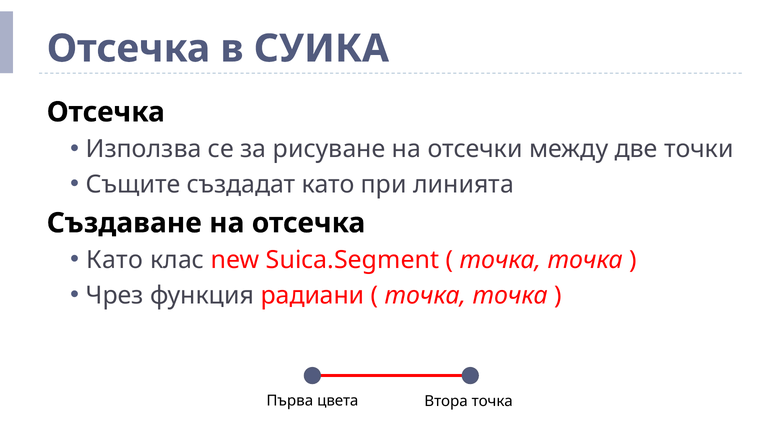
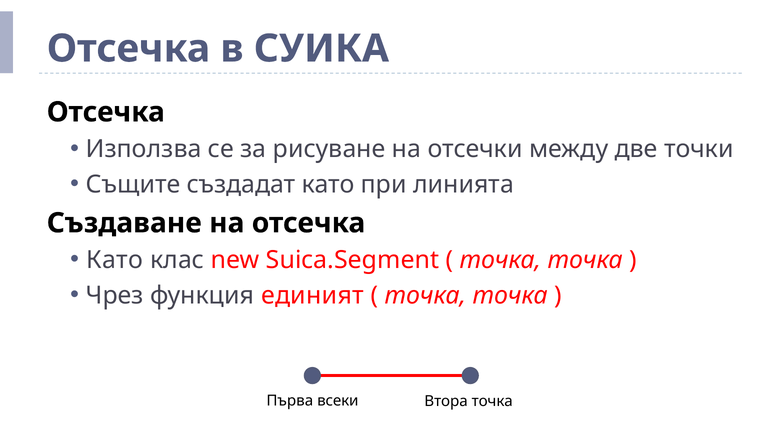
радиани: радиани -> единият
цвета: цвета -> всеки
